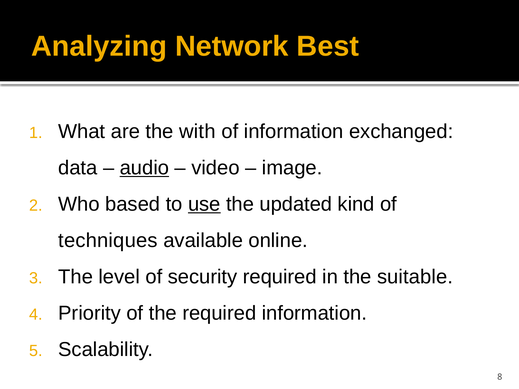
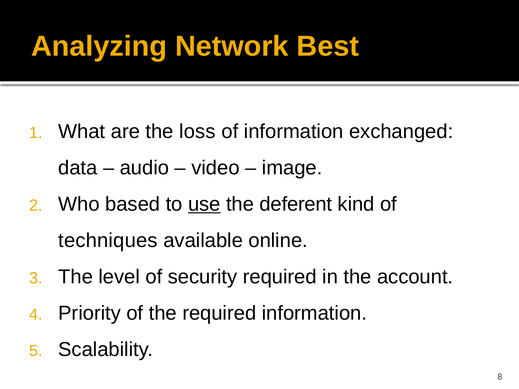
with: with -> loss
audio underline: present -> none
updated: updated -> deferent
suitable: suitable -> account
